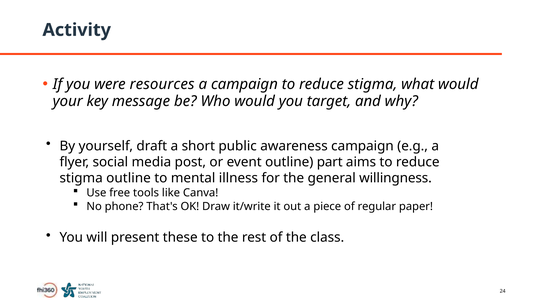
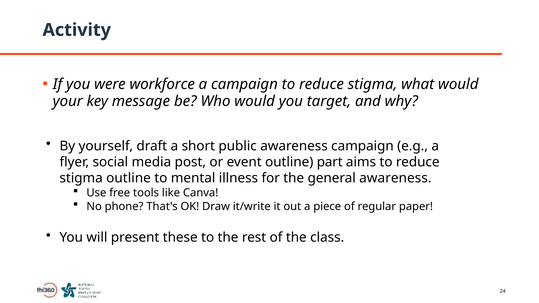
resources: resources -> workforce
general willingness: willingness -> awareness
